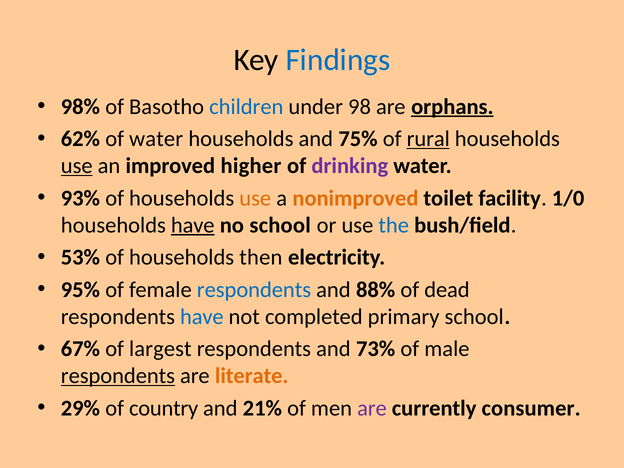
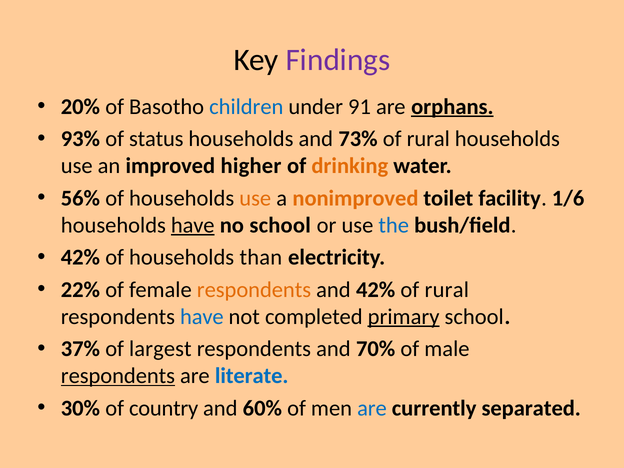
Findings colour: blue -> purple
98%: 98% -> 20%
98: 98 -> 91
62%: 62% -> 93%
of water: water -> status
75%: 75% -> 73%
rural at (428, 139) underline: present -> none
use at (77, 166) underline: present -> none
drinking colour: purple -> orange
93%: 93% -> 56%
1/0: 1/0 -> 1/6
53% at (80, 257): 53% -> 42%
then: then -> than
95%: 95% -> 22%
respondents at (254, 290) colour: blue -> orange
and 88%: 88% -> 42%
dead at (447, 290): dead -> rural
primary underline: none -> present
67%: 67% -> 37%
73%: 73% -> 70%
literate colour: orange -> blue
29%: 29% -> 30%
21%: 21% -> 60%
are at (372, 408) colour: purple -> blue
consumer: consumer -> separated
